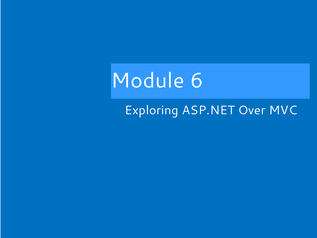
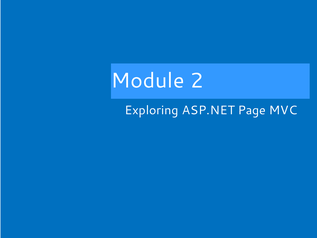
6: 6 -> 2
Over: Over -> Page
